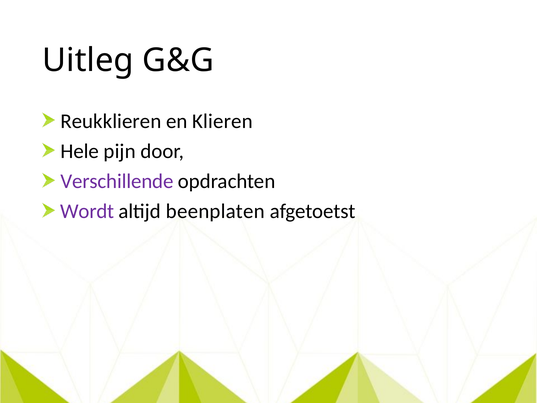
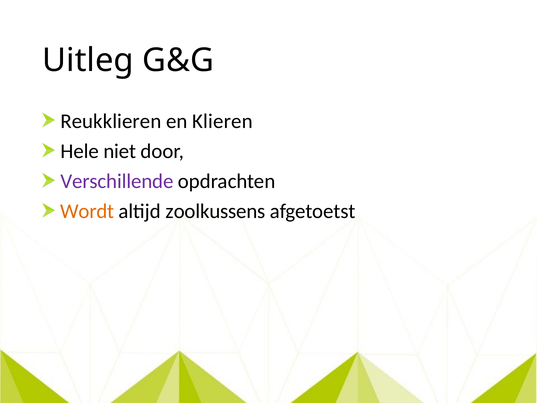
pijn: pijn -> niet
Wordt colour: purple -> orange
beenplaten: beenplaten -> zoolkussens
